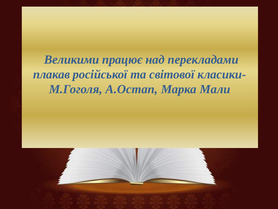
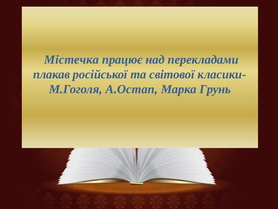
Великими: Великими -> Містечка
Мали: Мали -> Грунь
